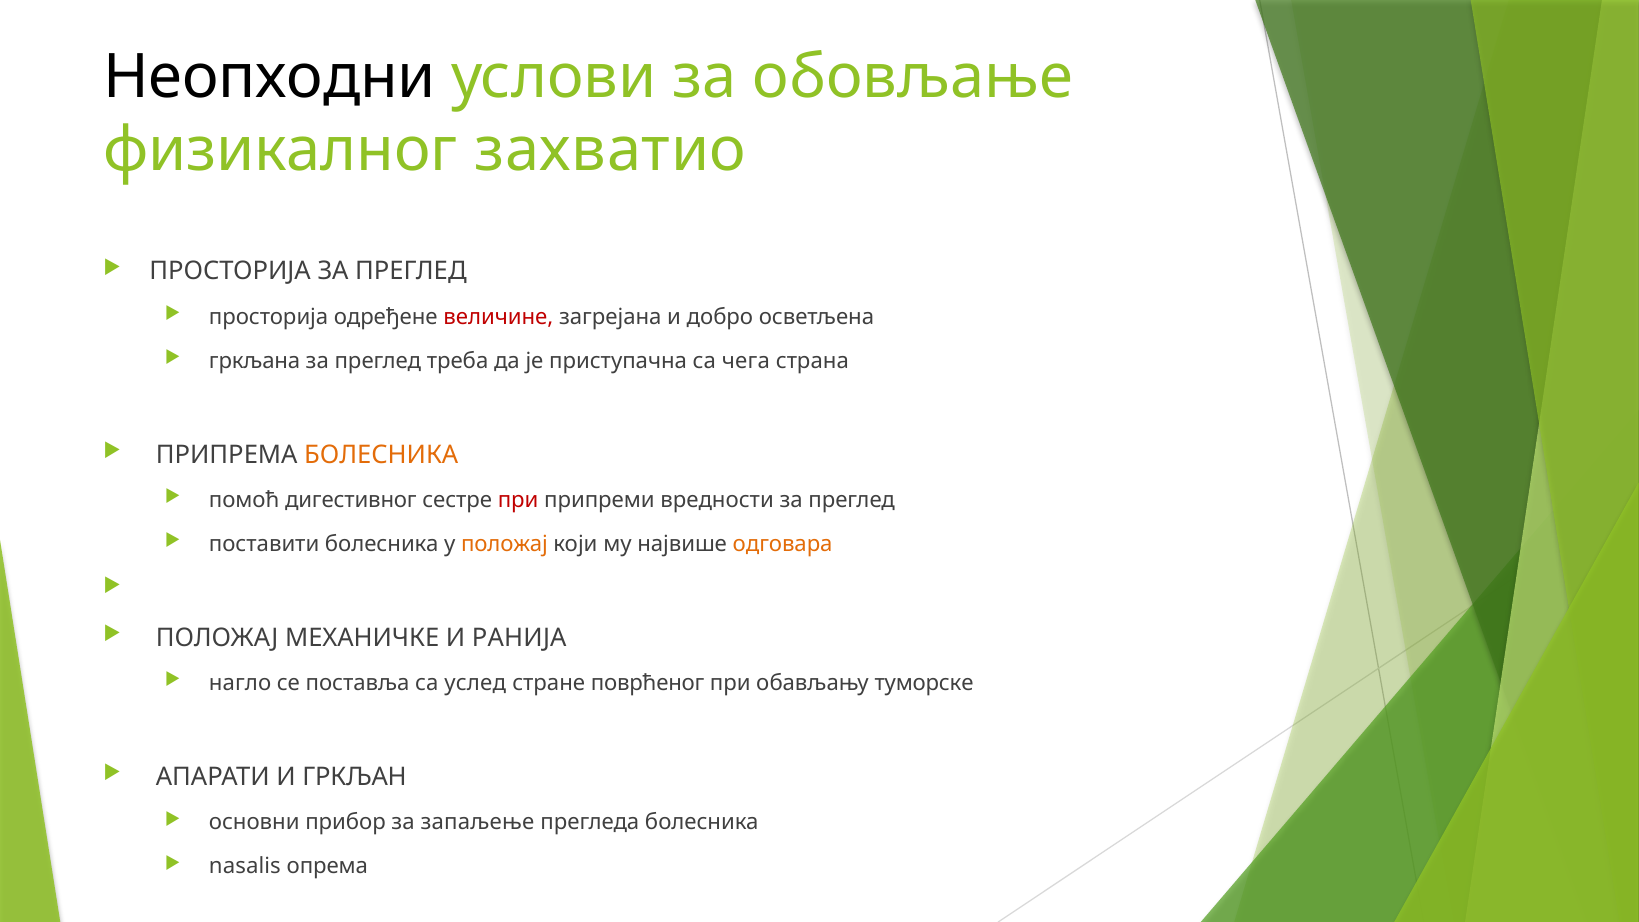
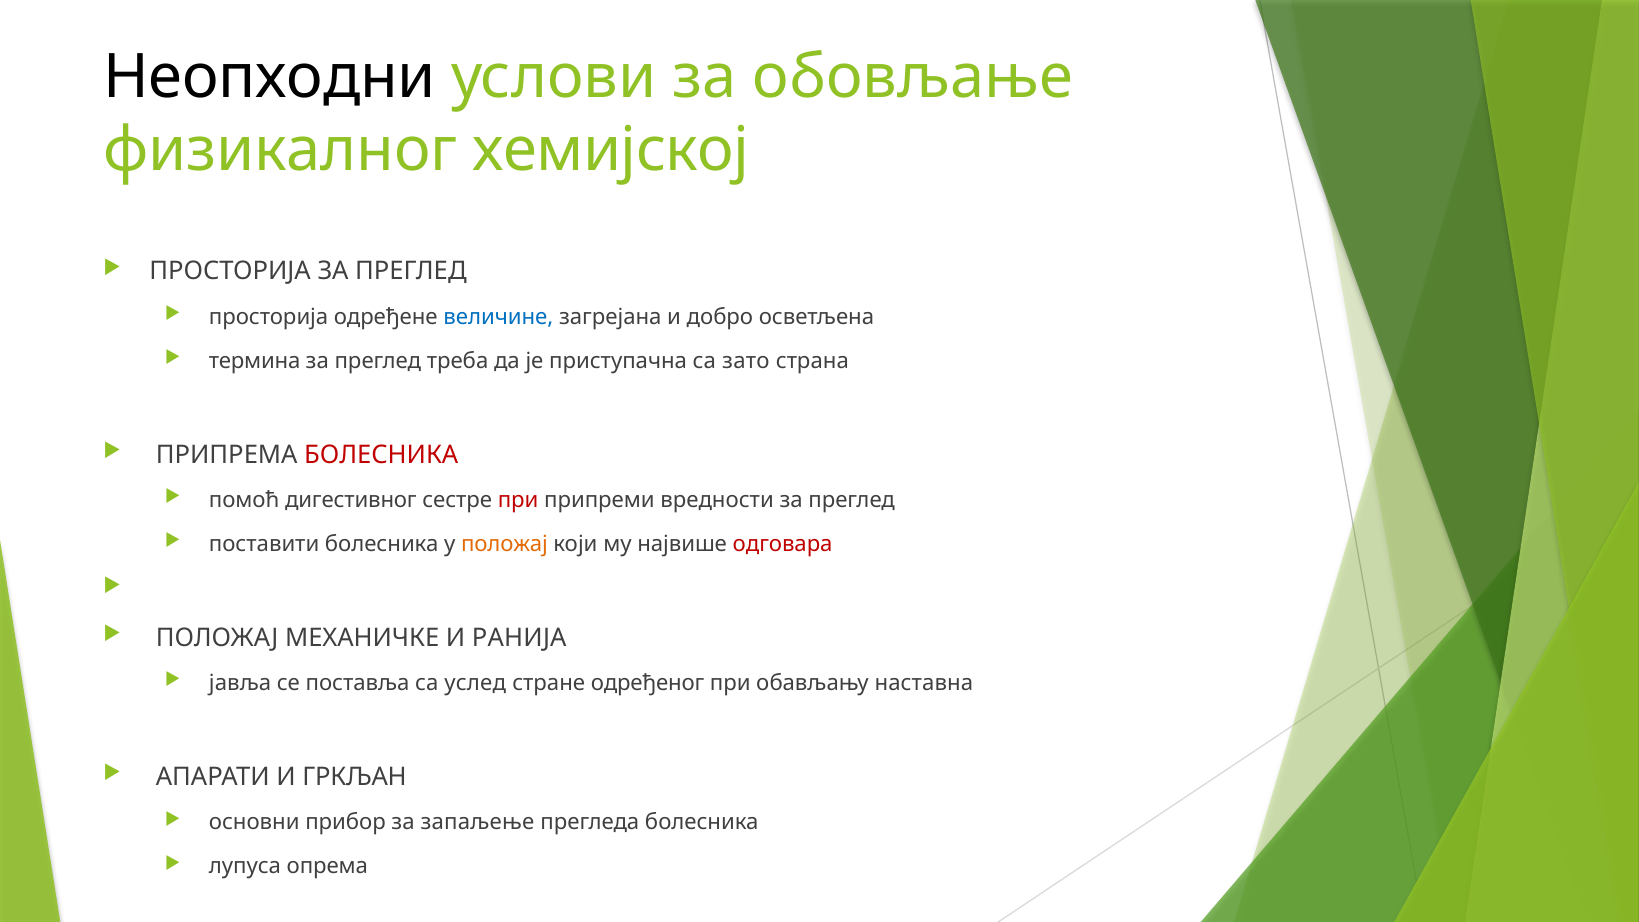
захватио: захватио -> хемијској
величине colour: red -> blue
гркљана: гркљана -> термина
чега: чега -> зато
БОЛЕСНИКА at (381, 455) colour: orange -> red
одговара colour: orange -> red
нагло: нагло -> јавља
поврћеног: поврћеног -> одређеног
туморске: туморске -> наставна
nasalis: nasalis -> лупуса
